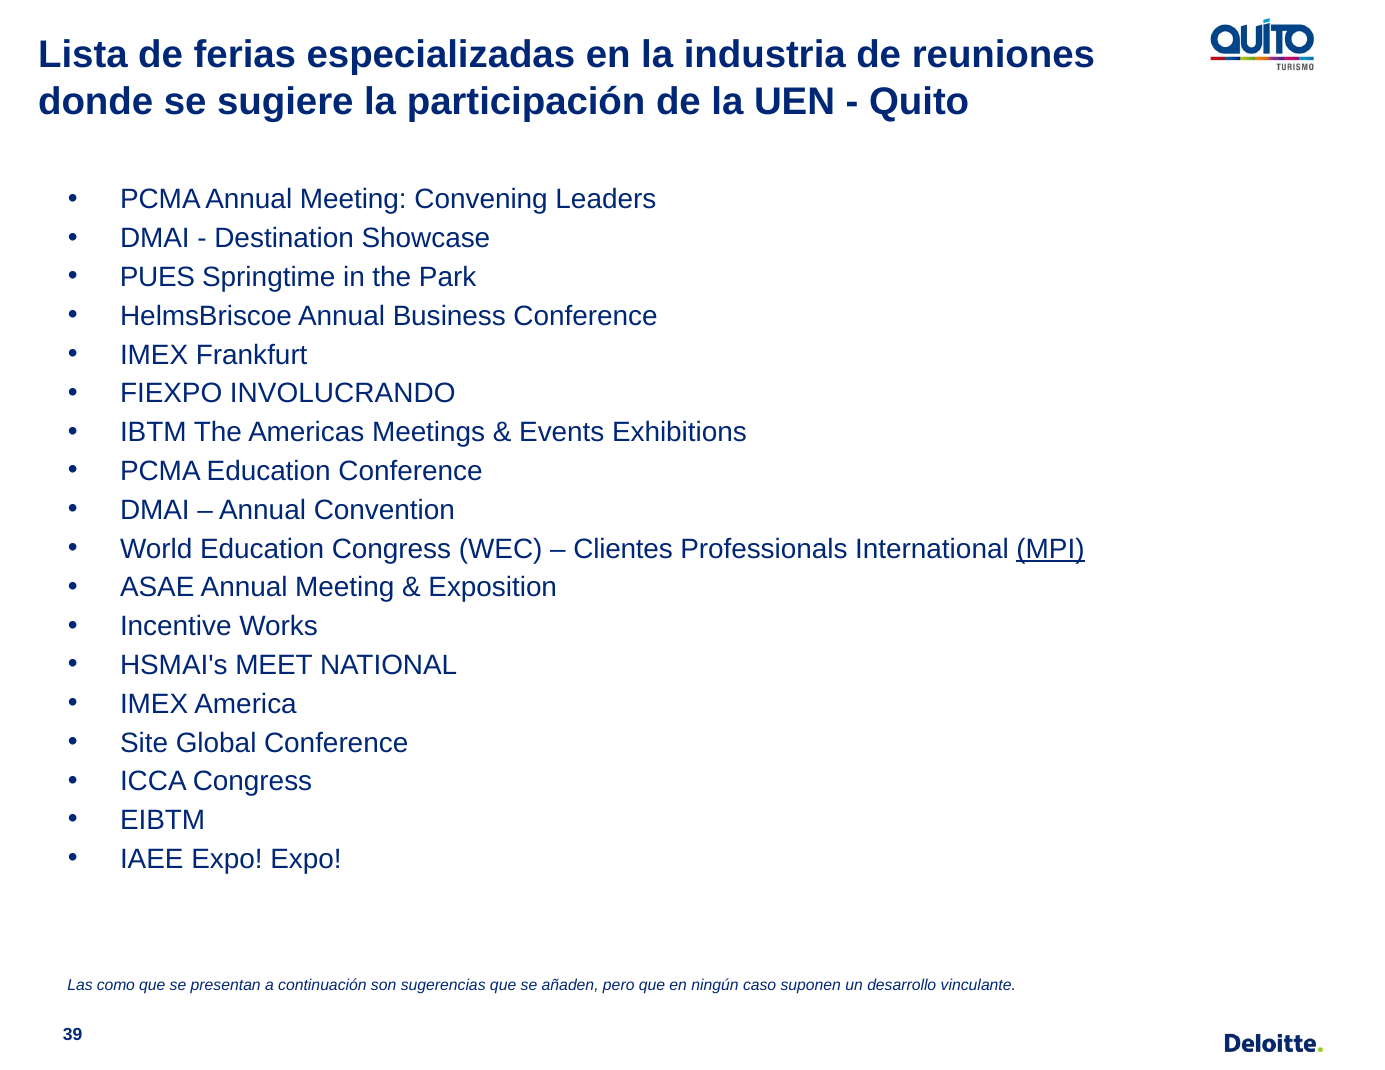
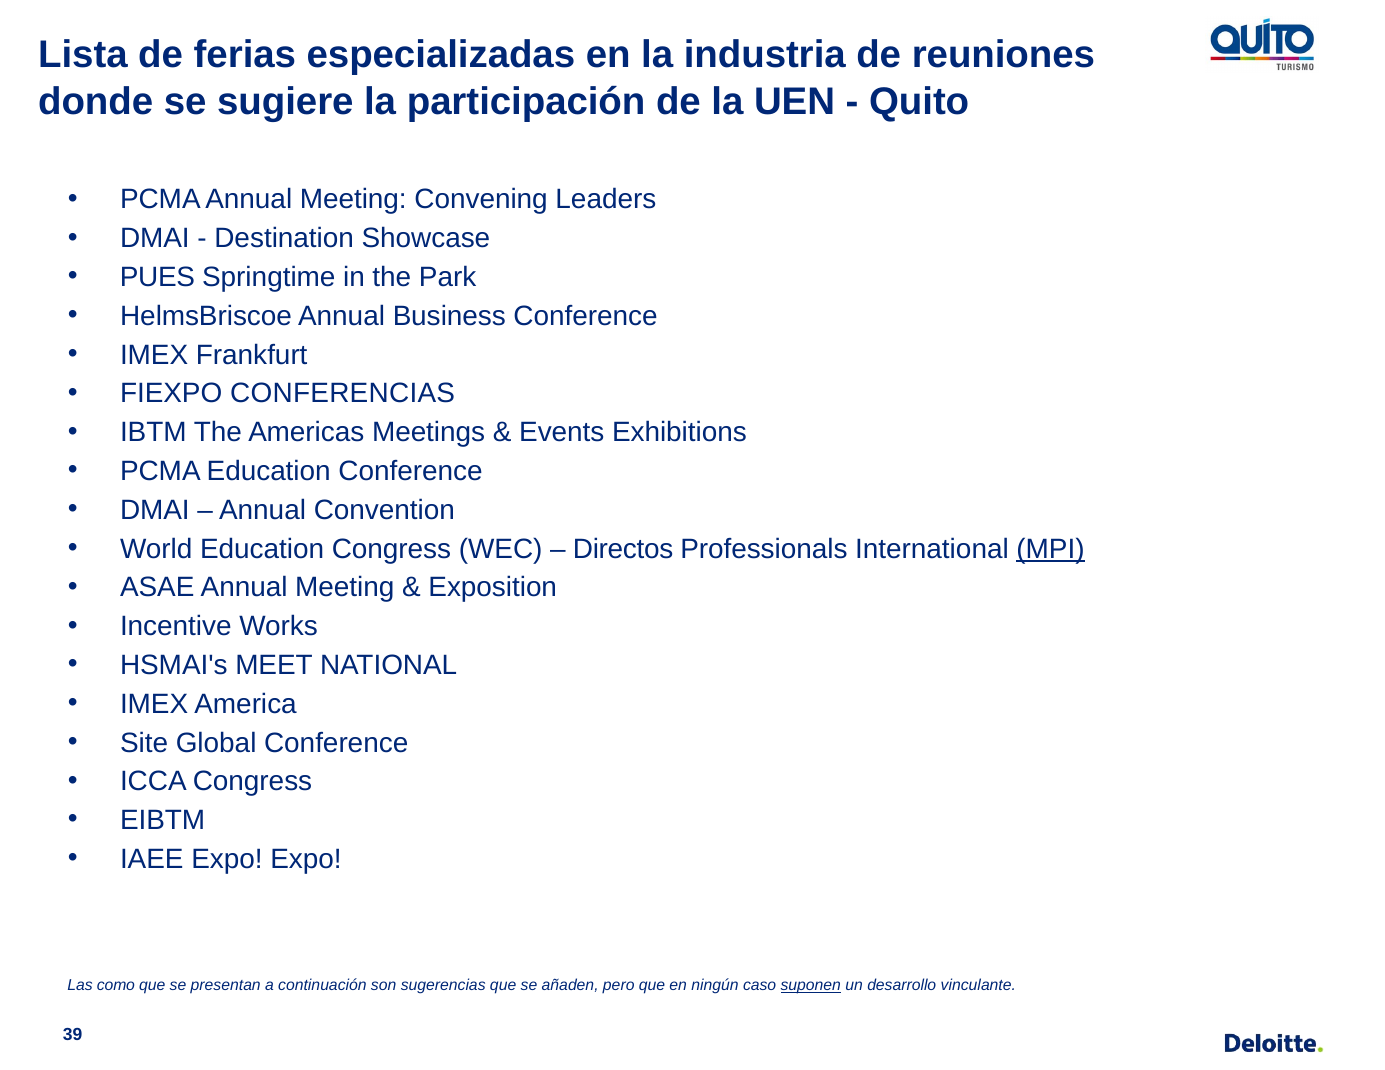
INVOLUCRANDO: INVOLUCRANDO -> CONFERENCIAS
Clientes: Clientes -> Directos
suponen underline: none -> present
